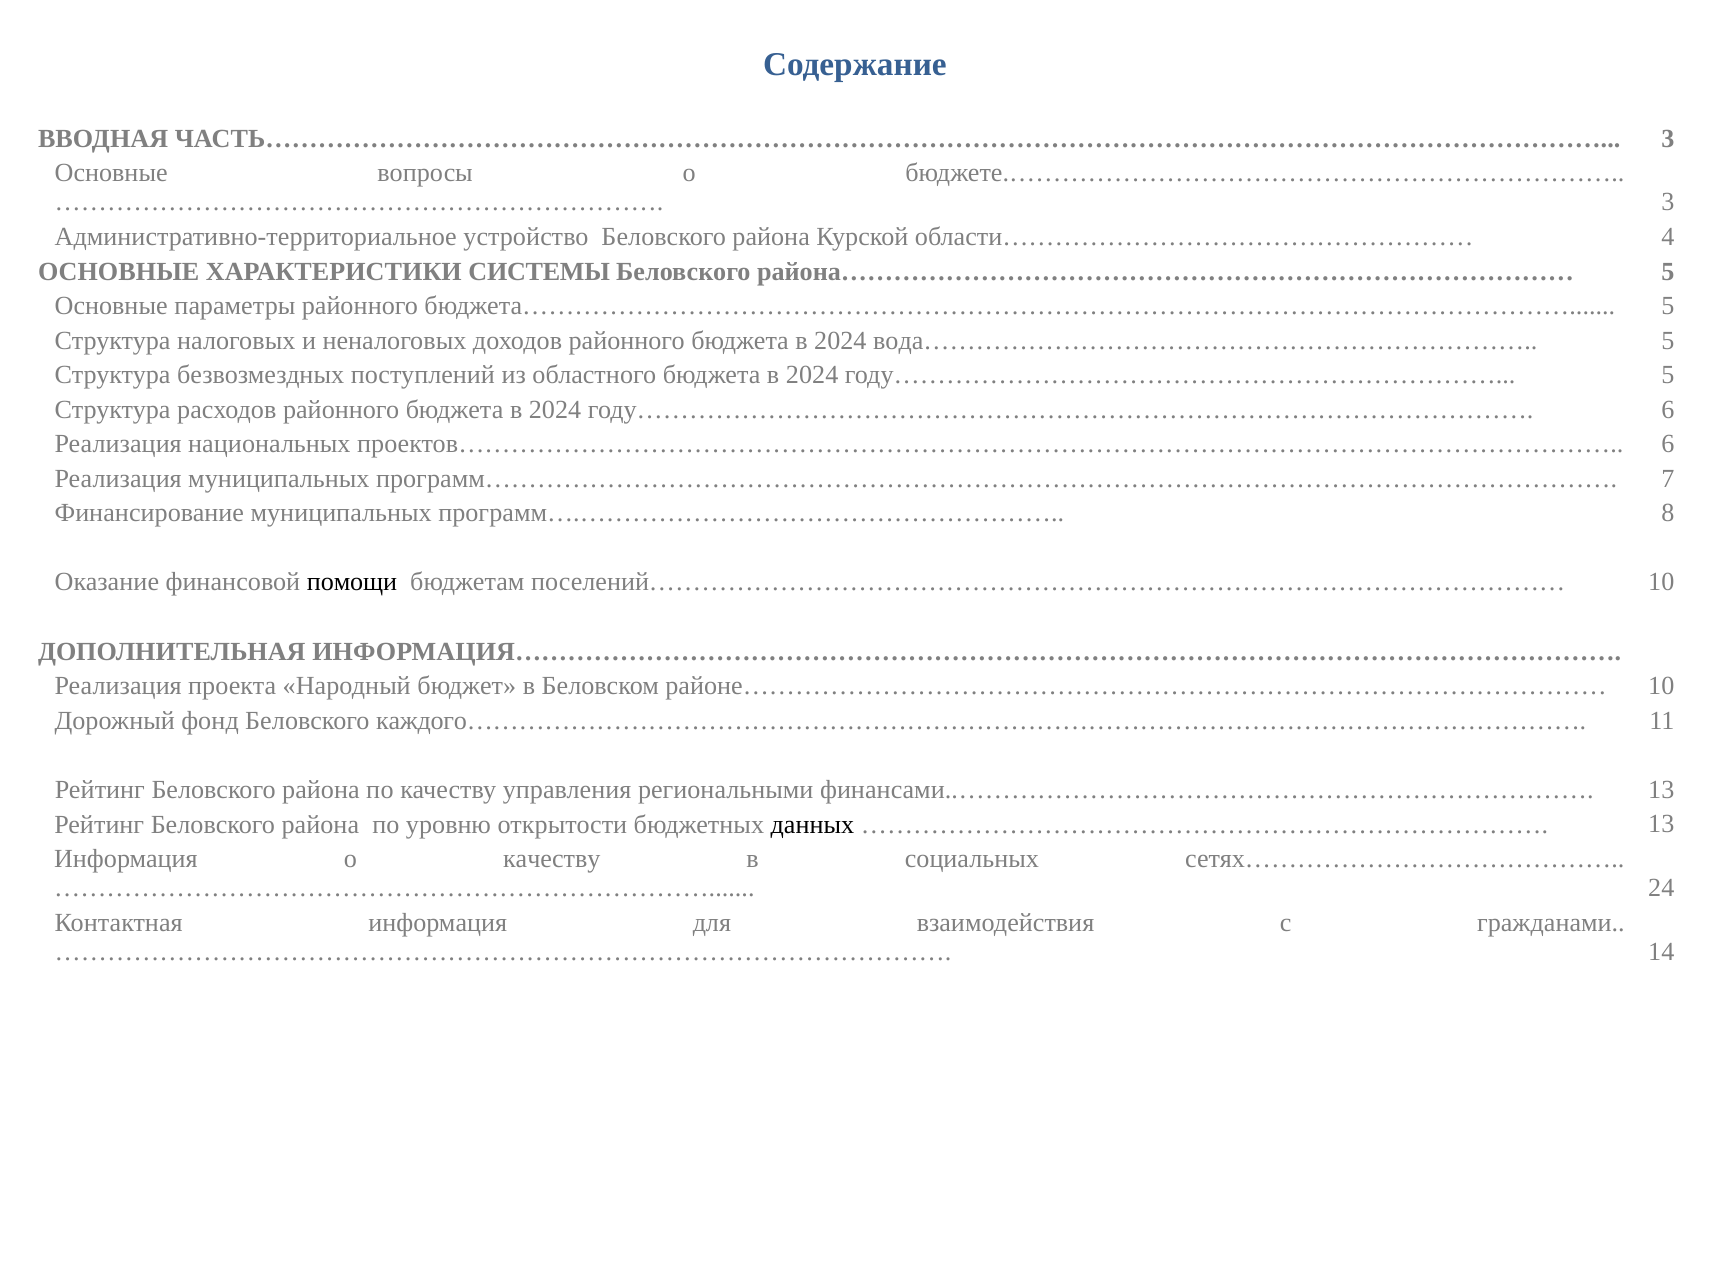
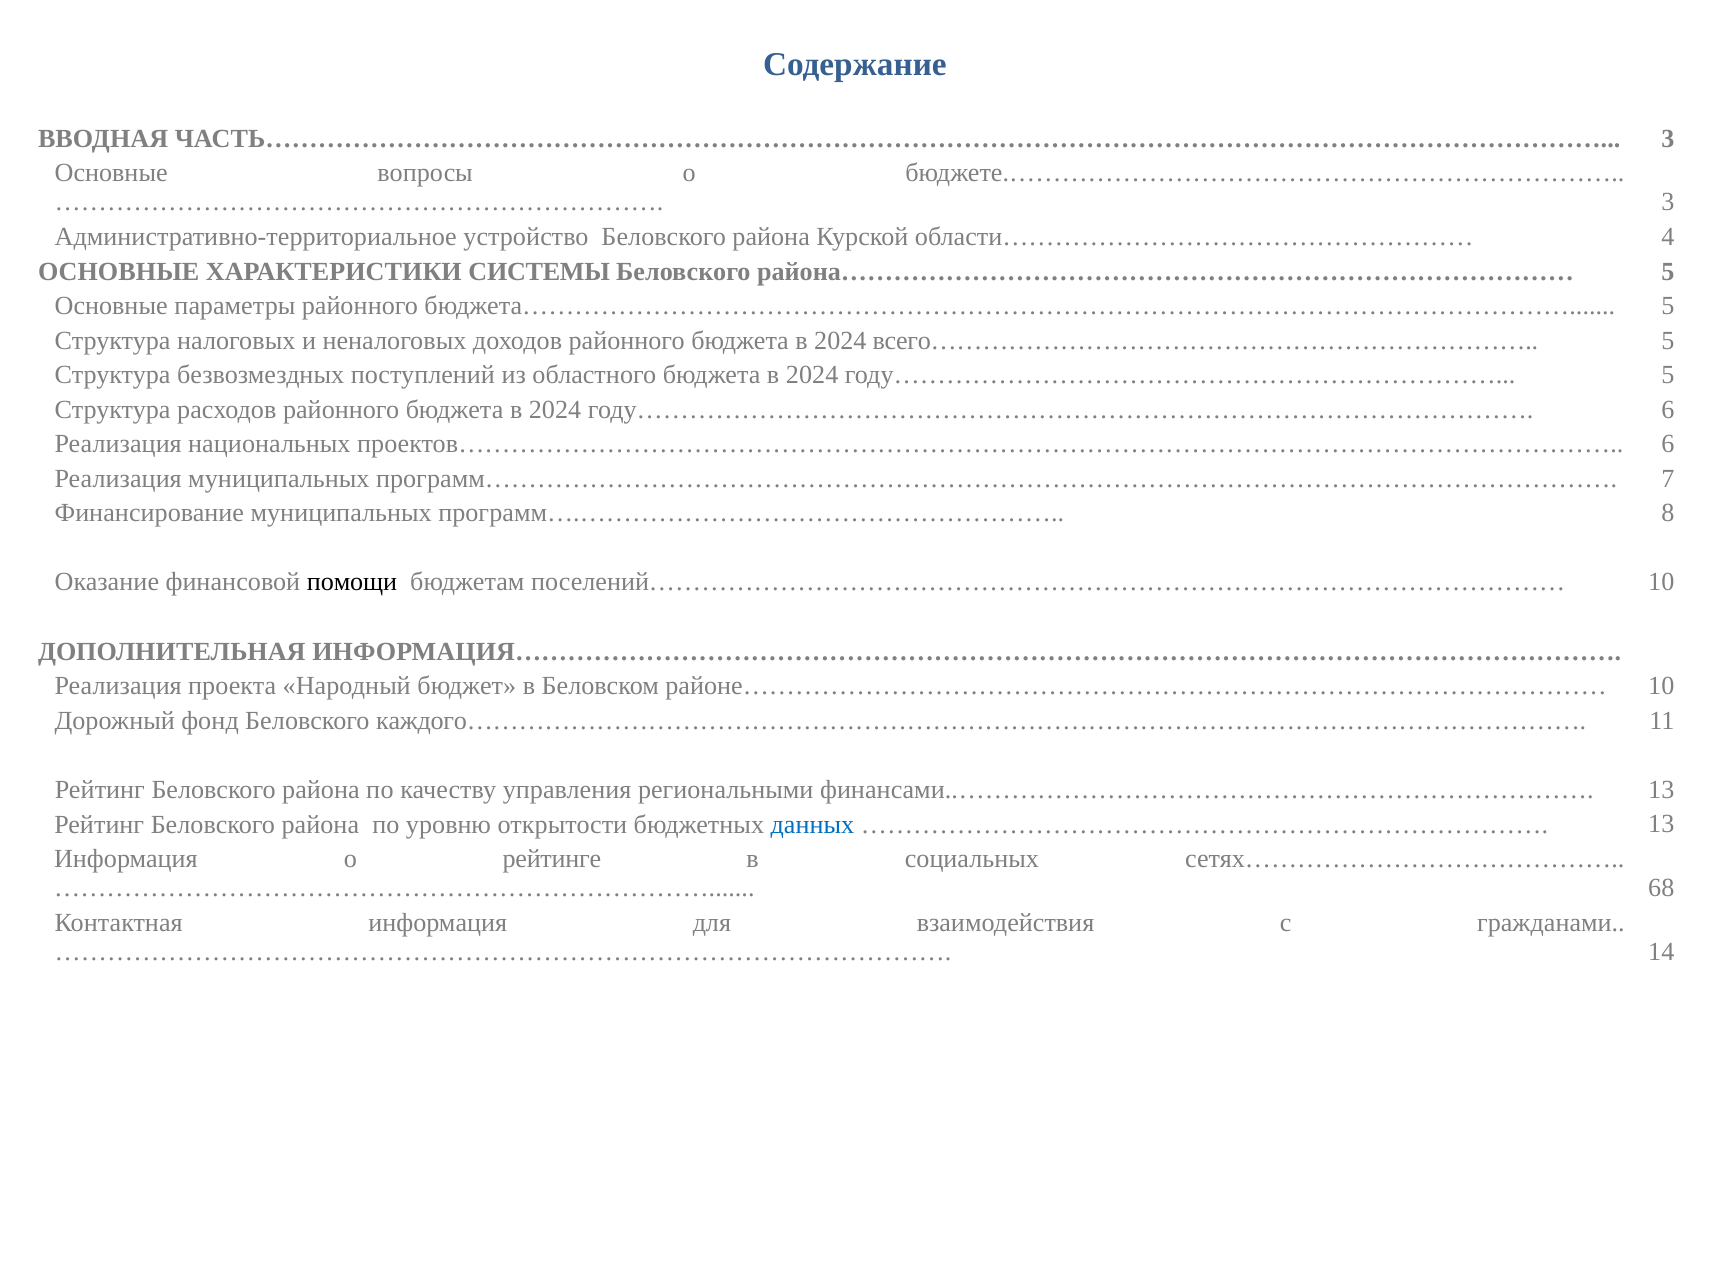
вода……………………………………………………………: вода…………………………………………………………… -> всего……………………………………………………………
данных colour: black -> blue
о качеству: качеству -> рейтинге
24: 24 -> 68
